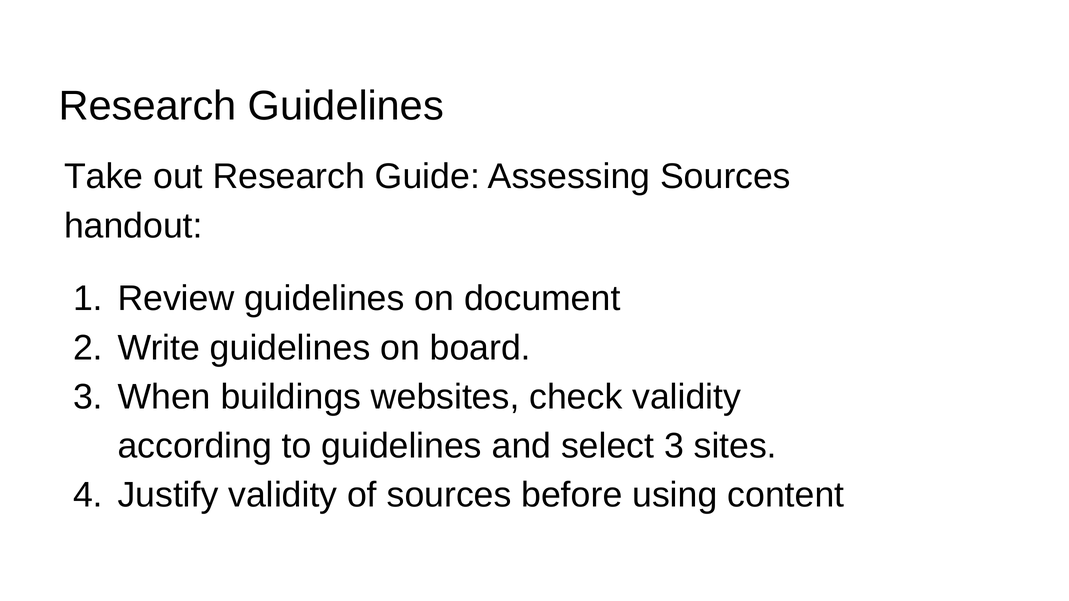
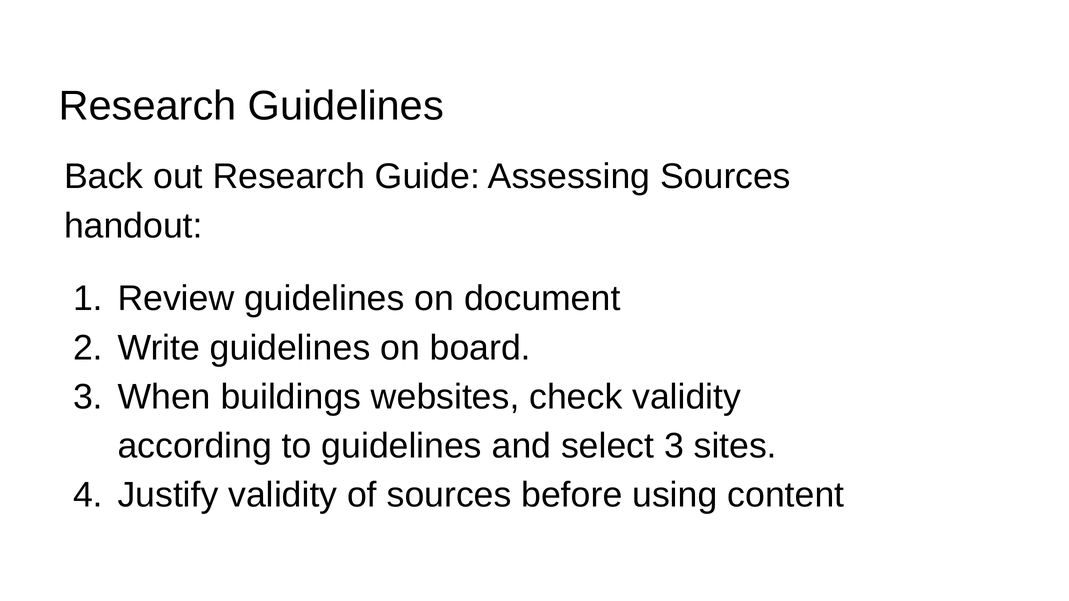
Take: Take -> Back
